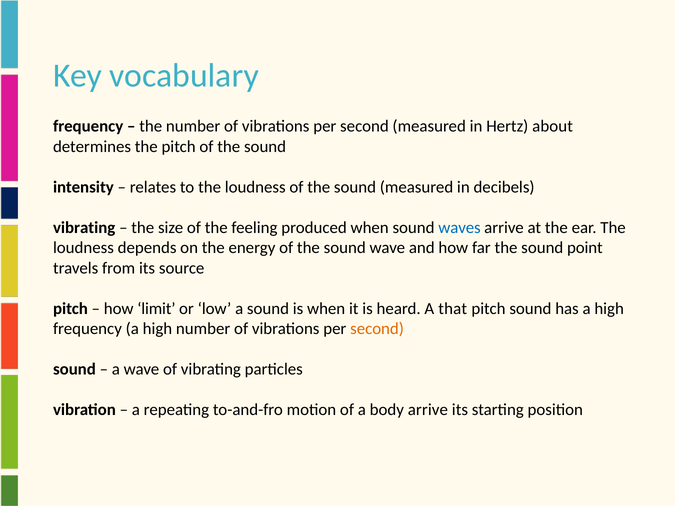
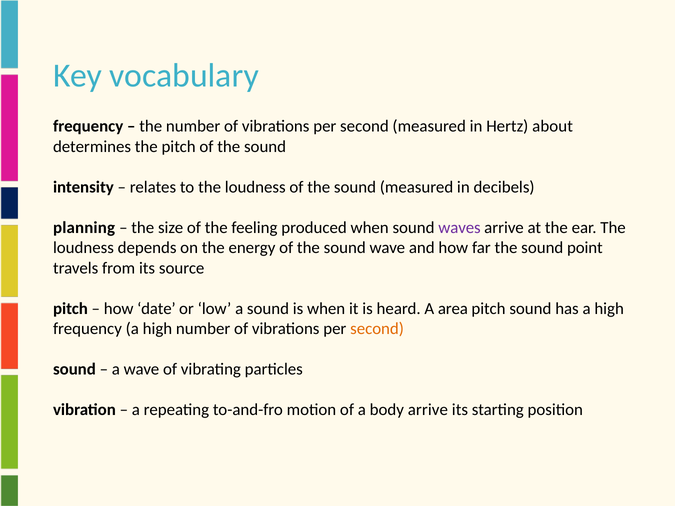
vibrating at (84, 228): vibrating -> planning
waves colour: blue -> purple
limit: limit -> date
that: that -> area
